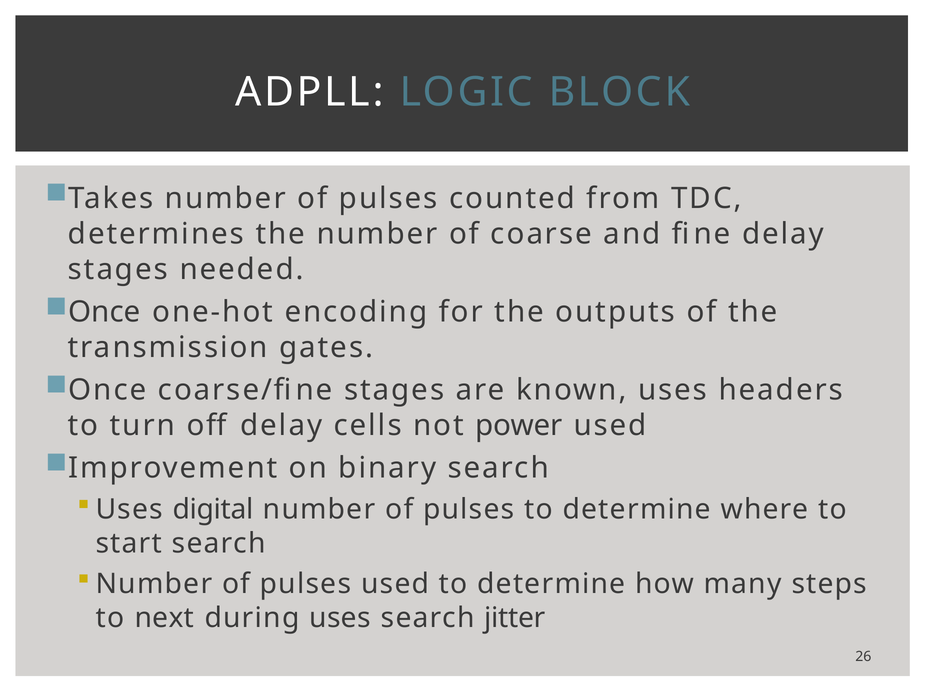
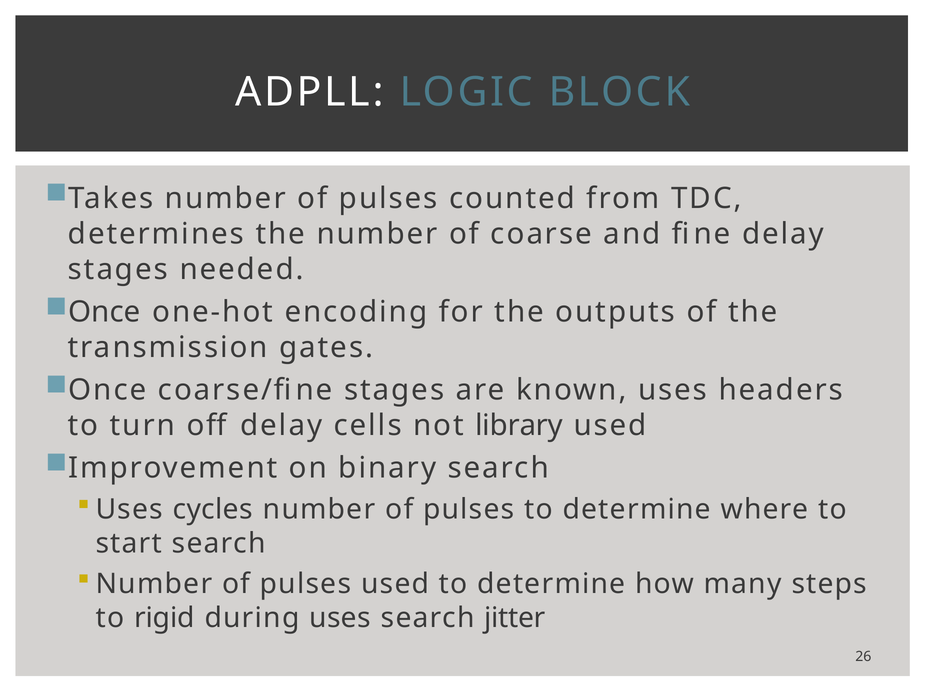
power: power -> library
digital: digital -> cycles
next: next -> rigid
